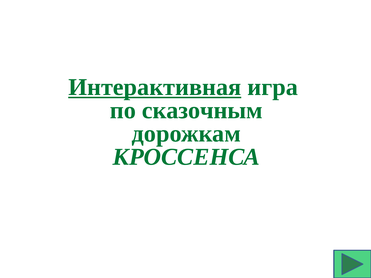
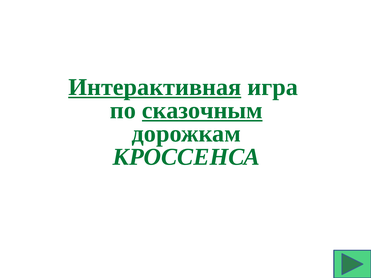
сказочным underline: none -> present
